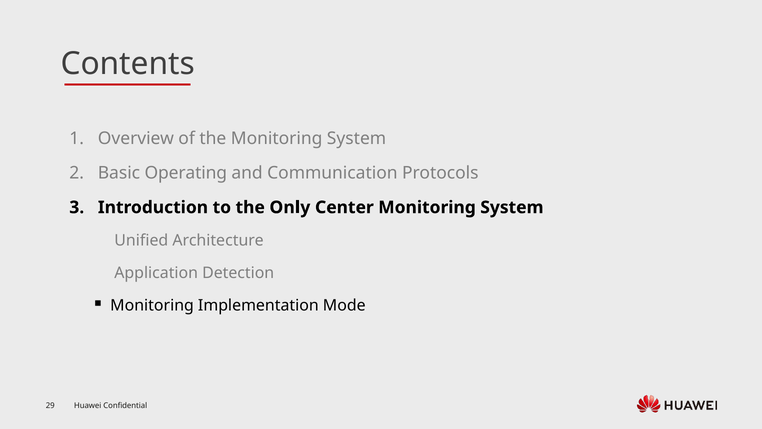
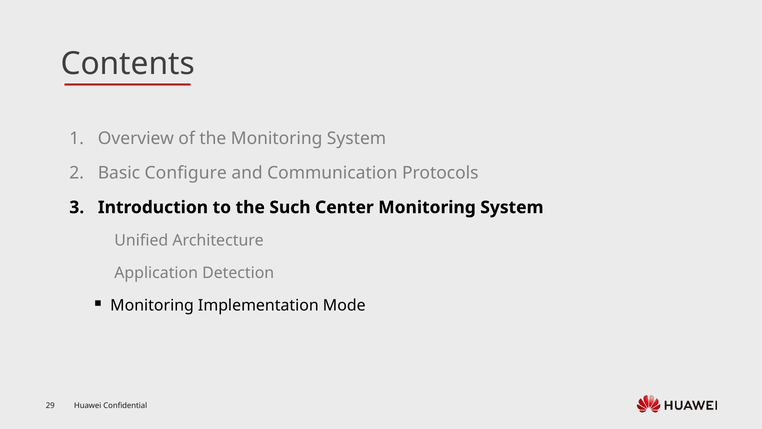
Operating: Operating -> Configure
Only: Only -> Such
